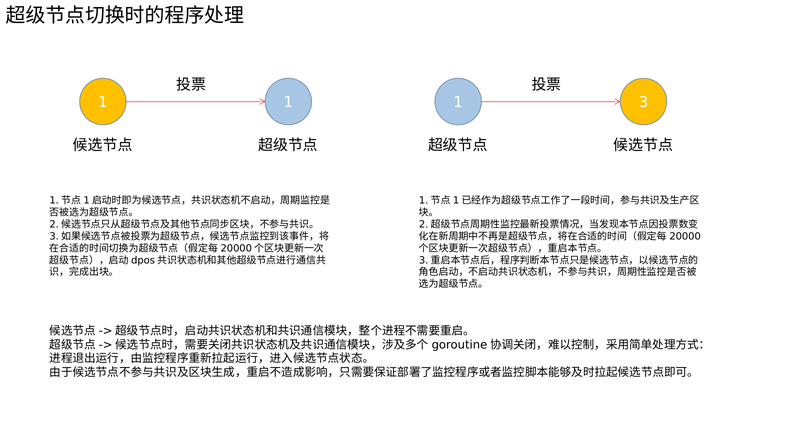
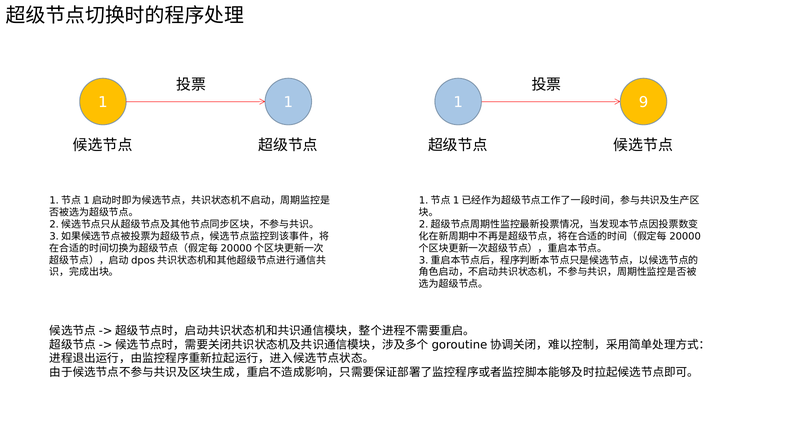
3: 3 -> 9
